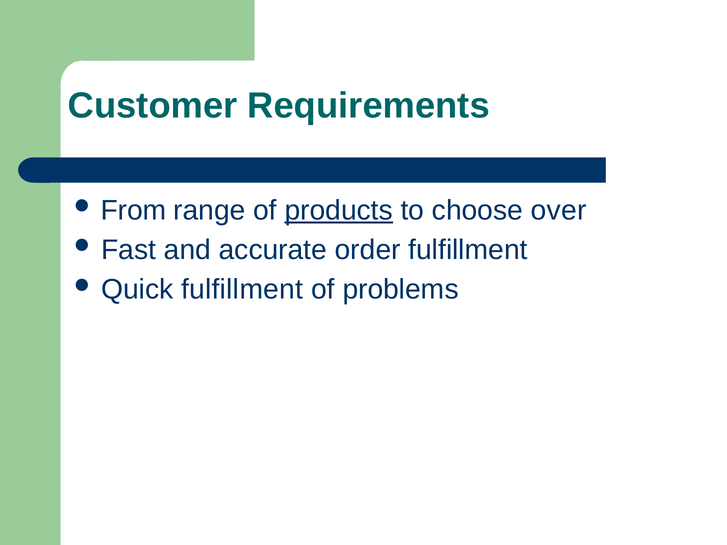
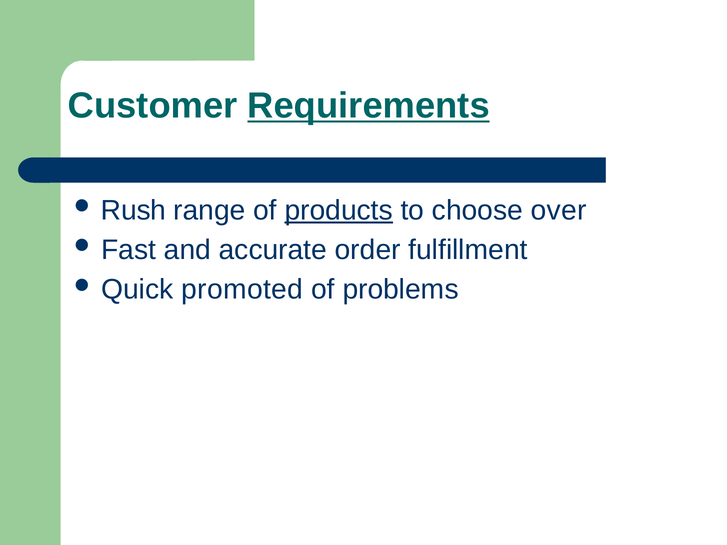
Requirements underline: none -> present
From: From -> Rush
Quick fulfillment: fulfillment -> promoted
